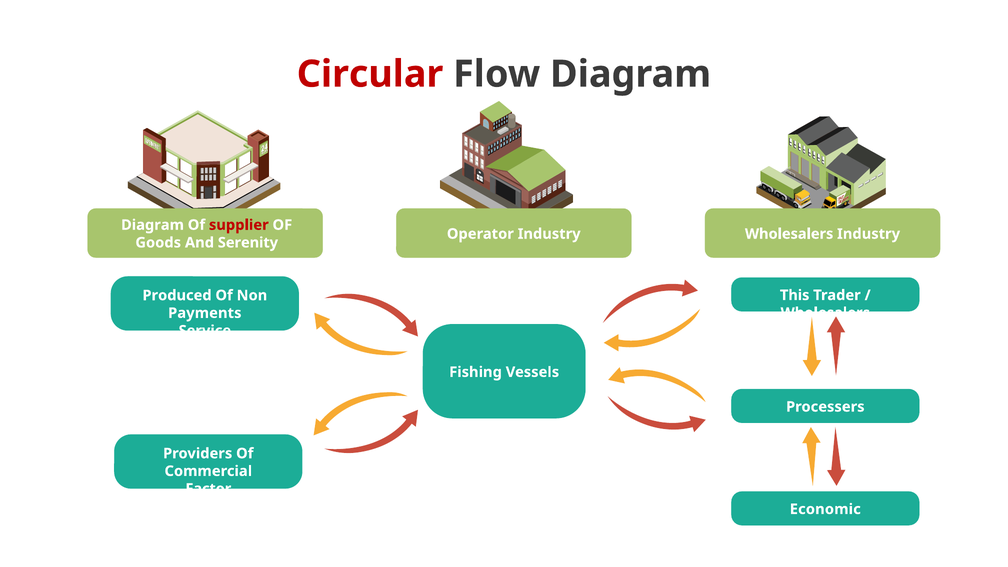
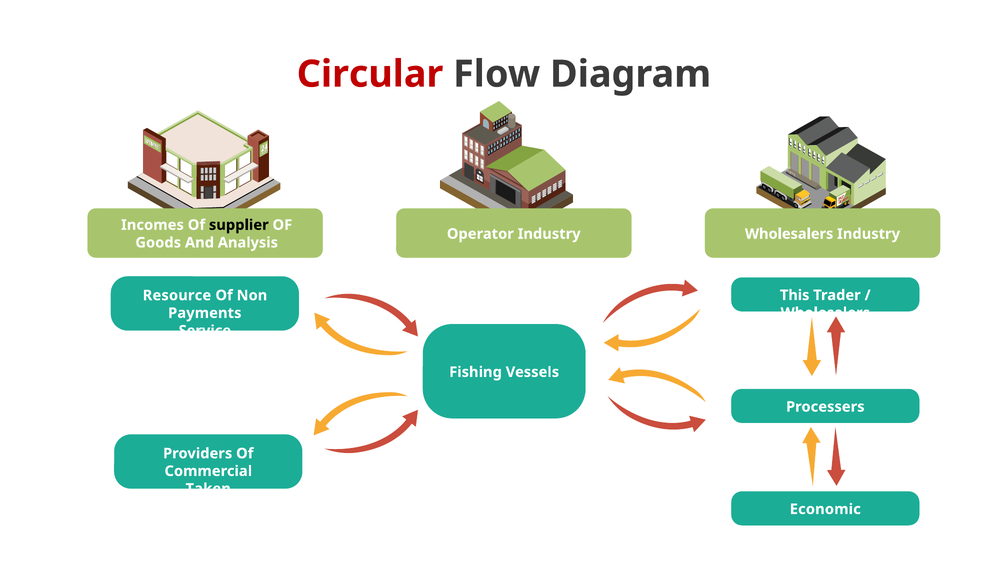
Diagram at (152, 225): Diagram -> Incomes
supplier colour: red -> black
Serenity: Serenity -> Analysis
Produced: Produced -> Resource
Factor: Factor -> Taken
